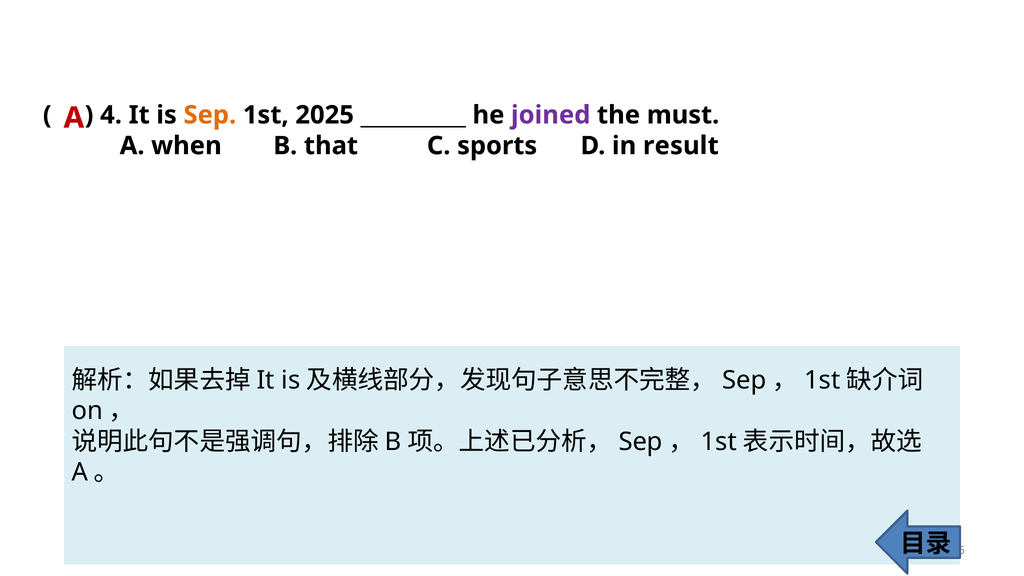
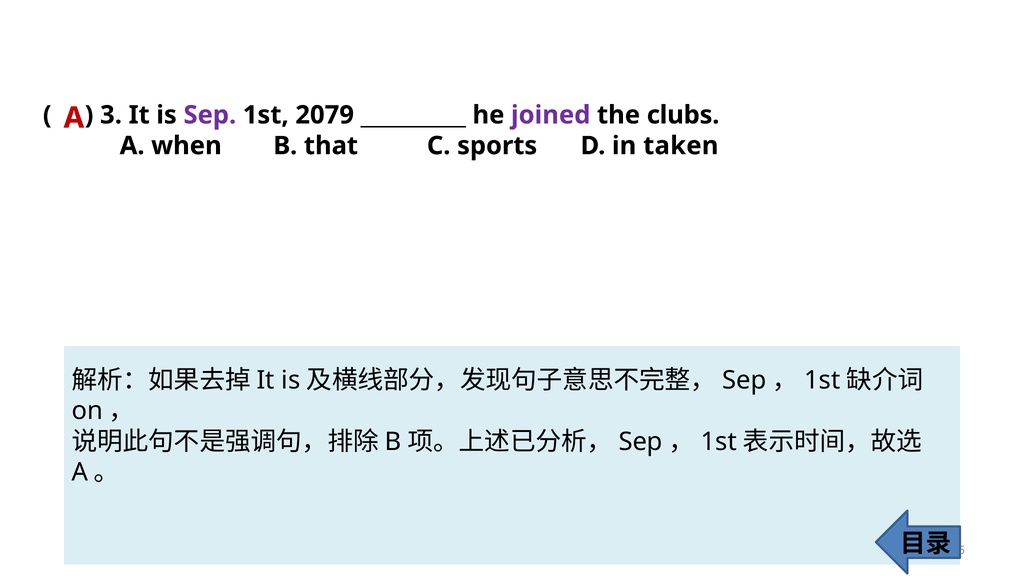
4: 4 -> 3
Sep at (210, 115) colour: orange -> purple
2025: 2025 -> 2079
must: must -> clubs
result: result -> taken
